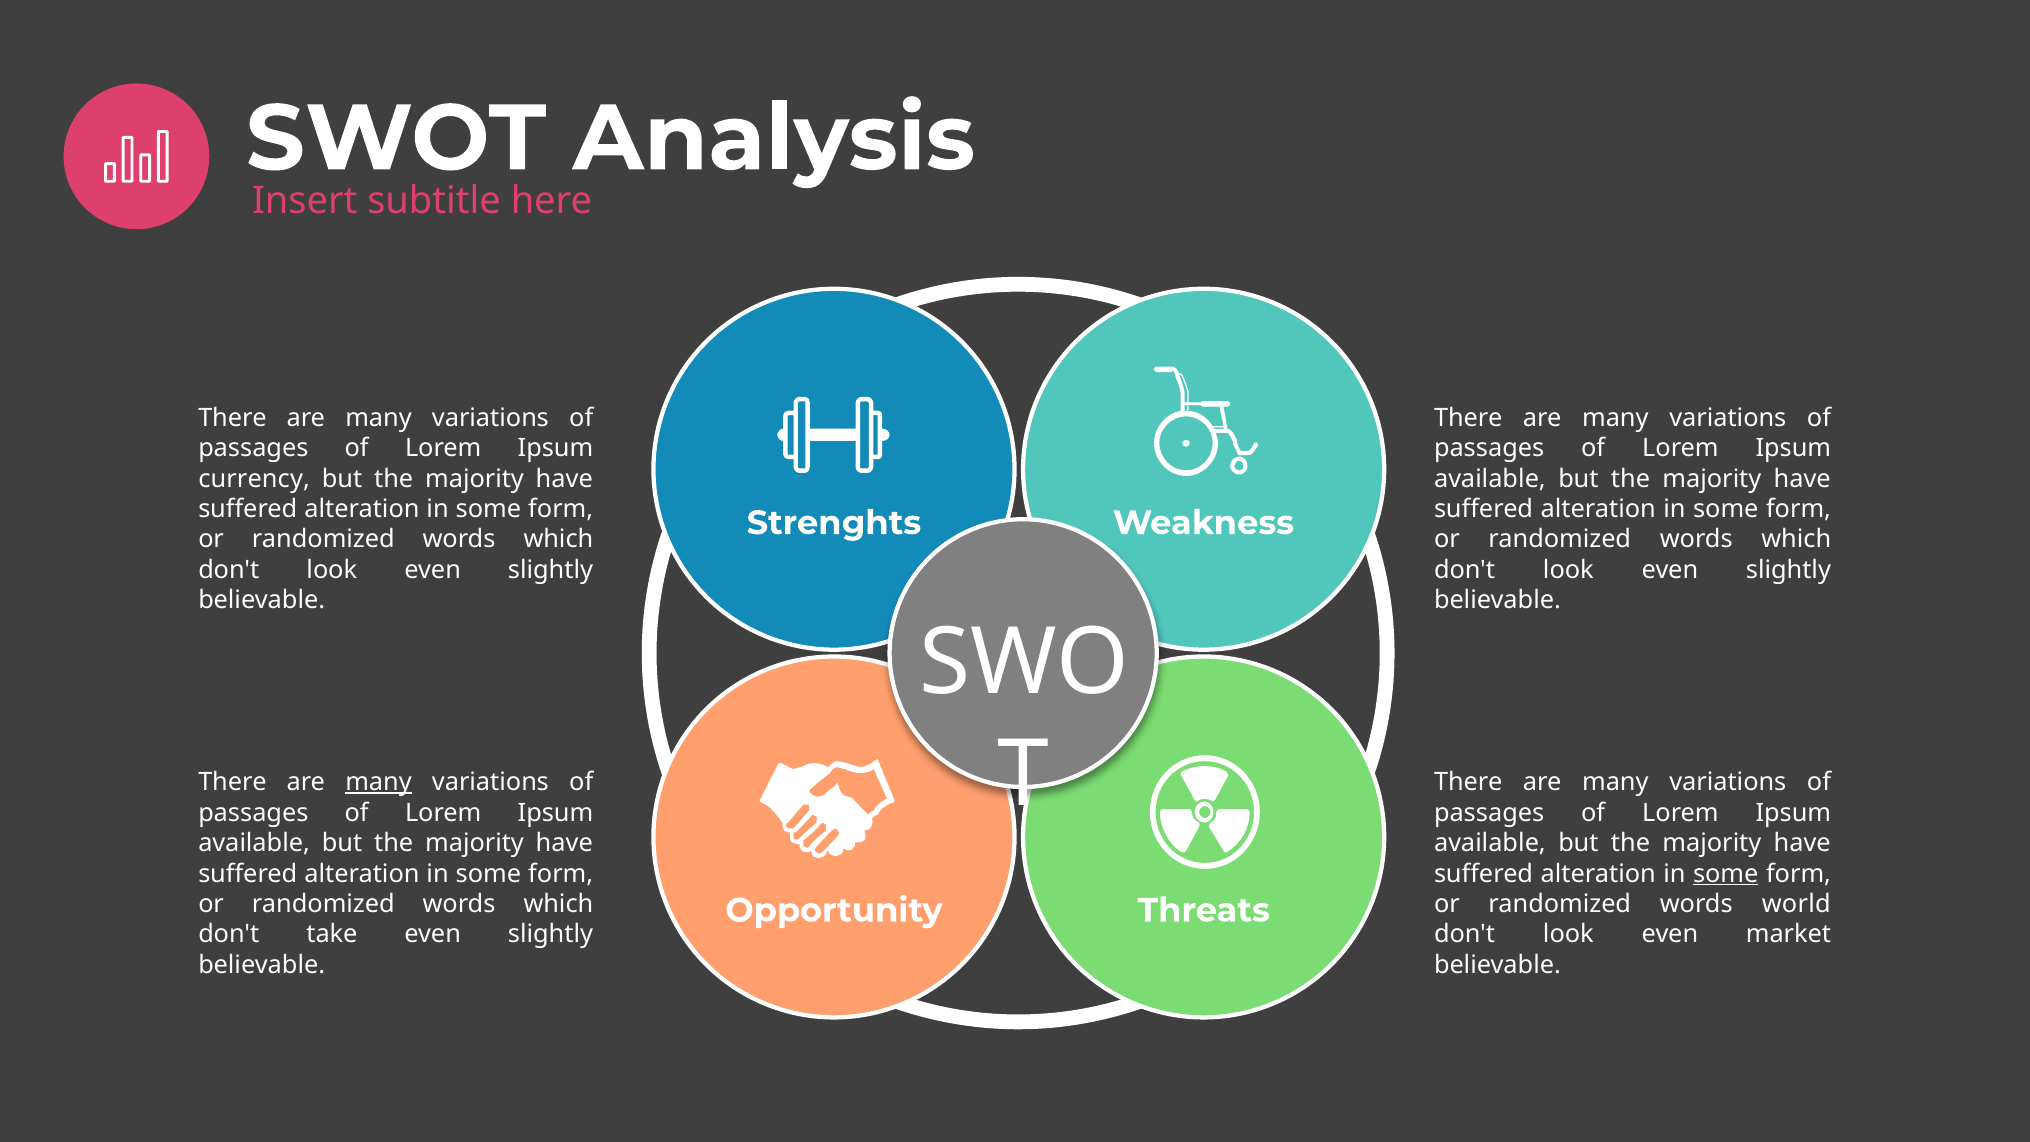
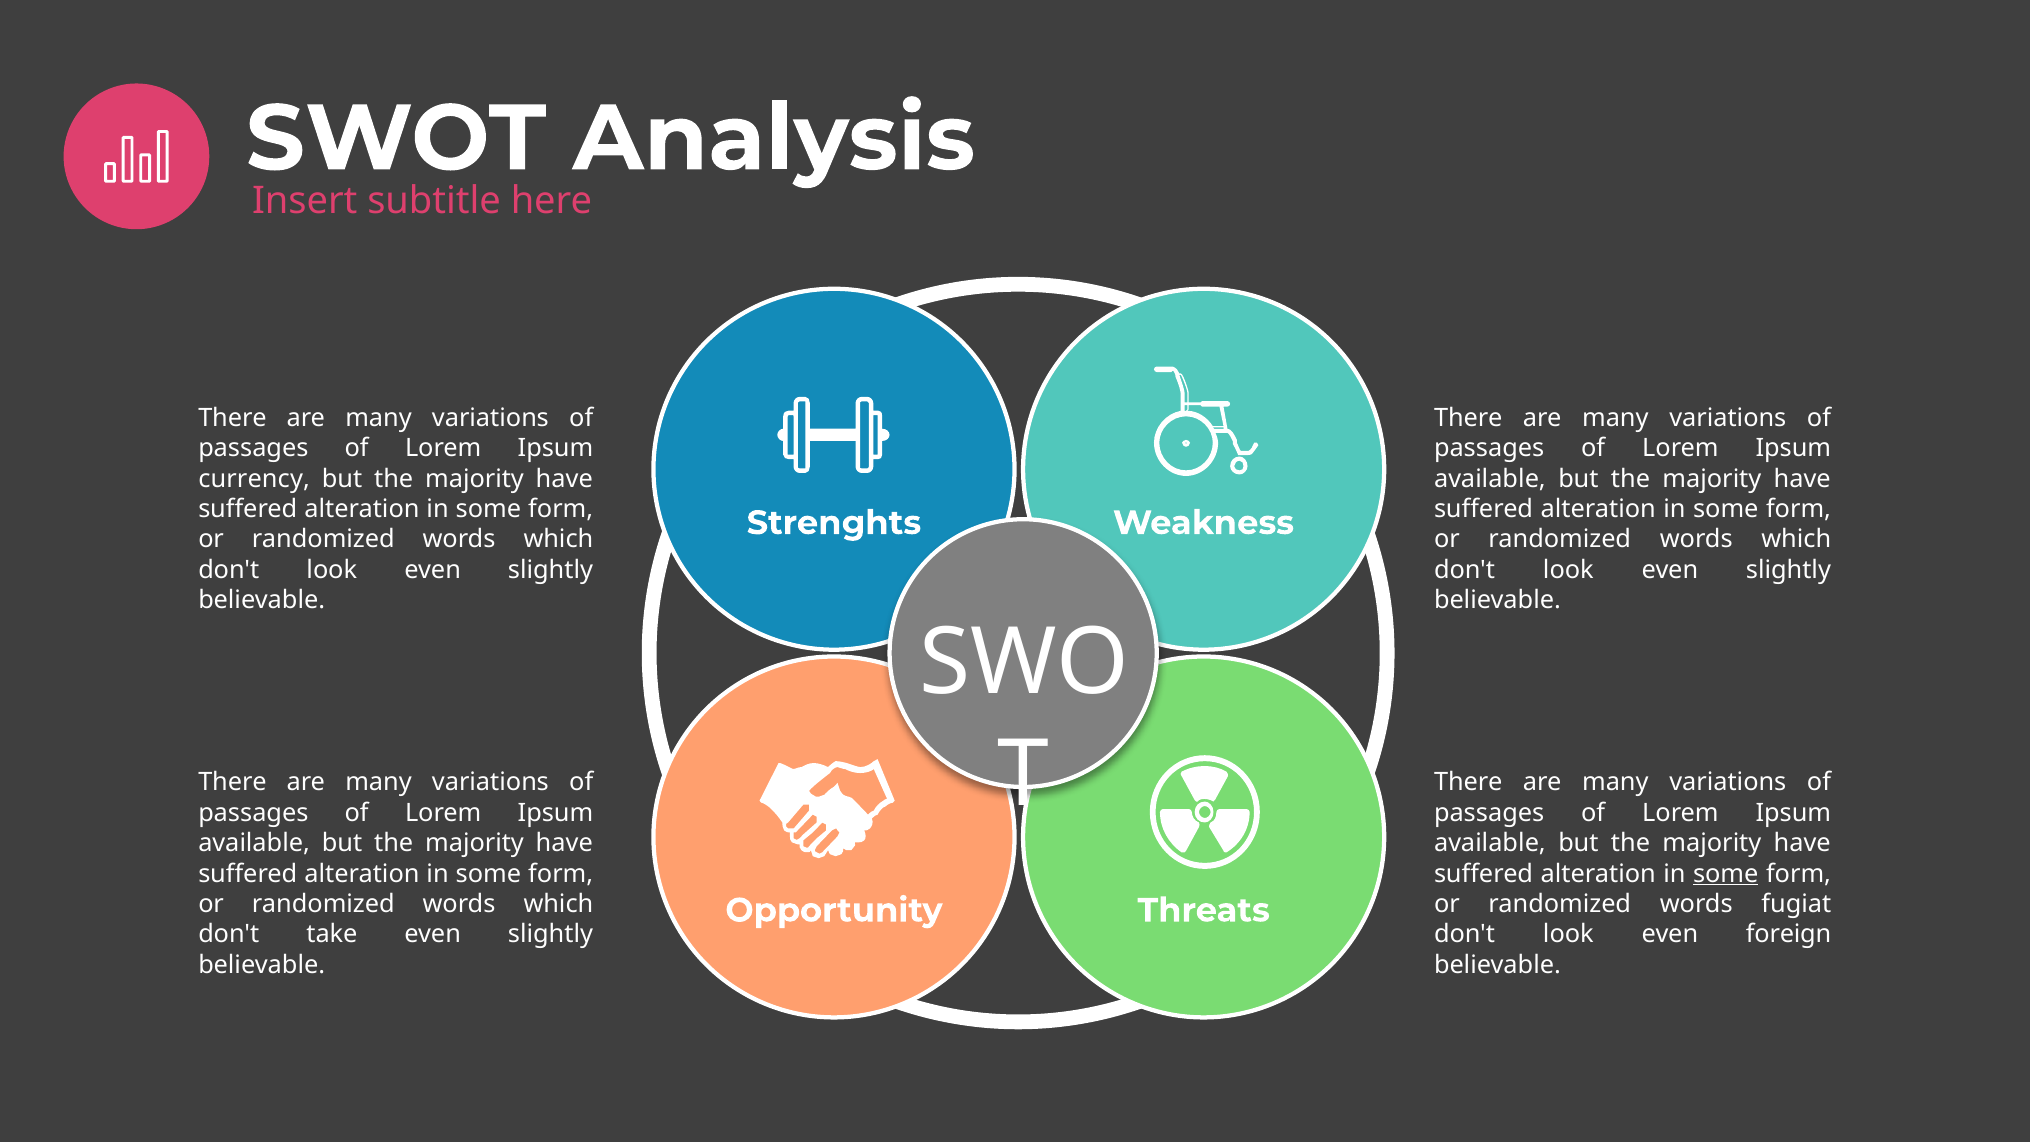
many at (379, 782) underline: present -> none
world: world -> fugiat
market: market -> foreign
